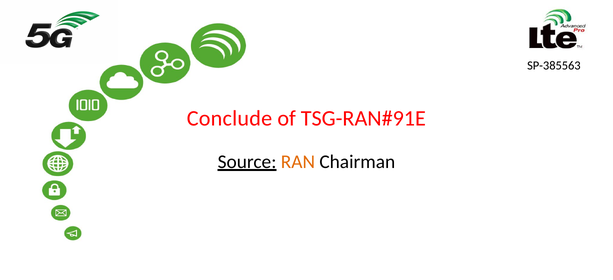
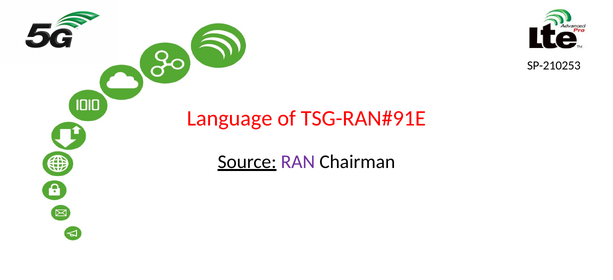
SP-385563: SP-385563 -> SP-210253
Conclude: Conclude -> Language
RAN colour: orange -> purple
